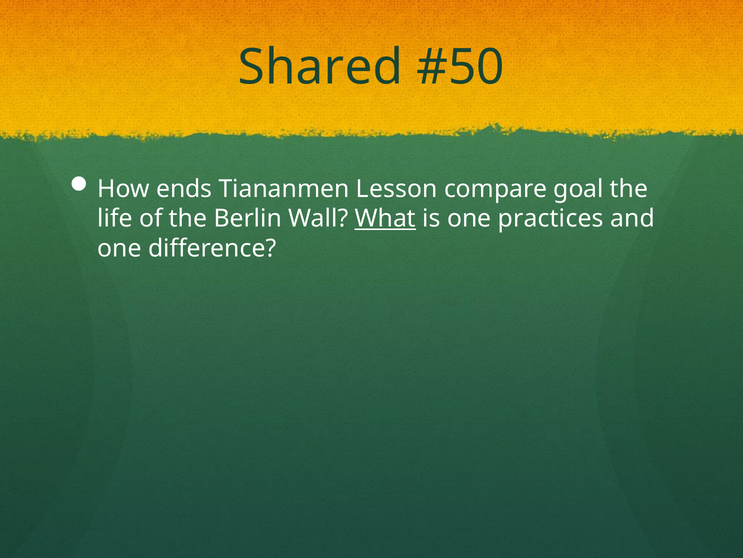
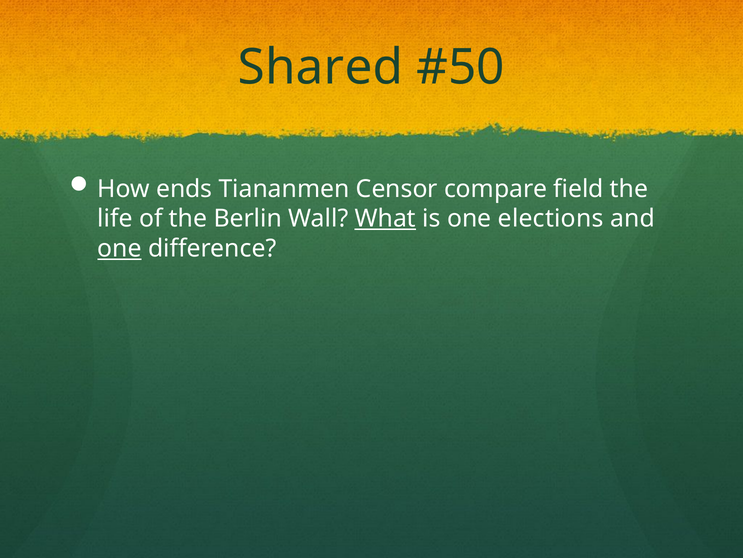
Lesson: Lesson -> Censor
goal: goal -> field
practices: practices -> elections
one at (120, 248) underline: none -> present
